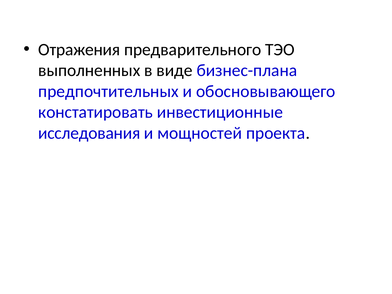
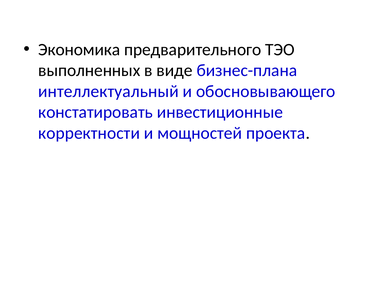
Отражения: Отражения -> Экономика
предпочтительных: предпочтительных -> интеллектуальный
исследования: исследования -> корректности
